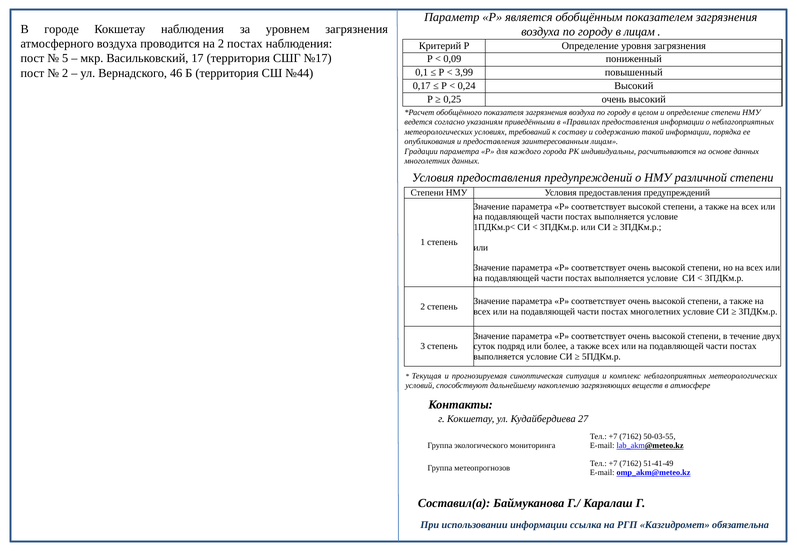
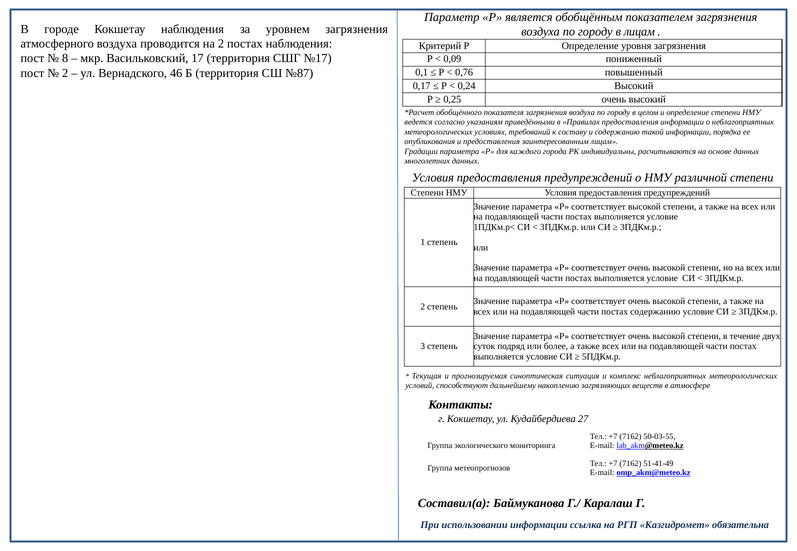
5: 5 -> 8
№44: №44 -> №87
3,99: 3,99 -> 0,76
постах многолетних: многолетних -> содержанию
